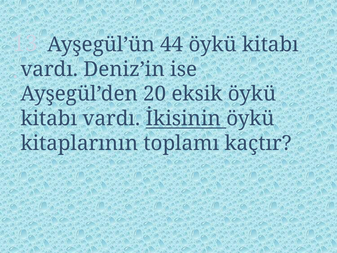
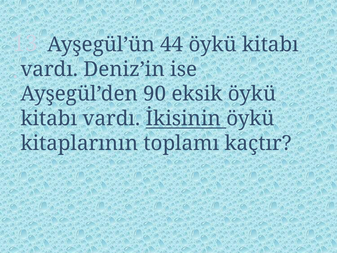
20: 20 -> 90
